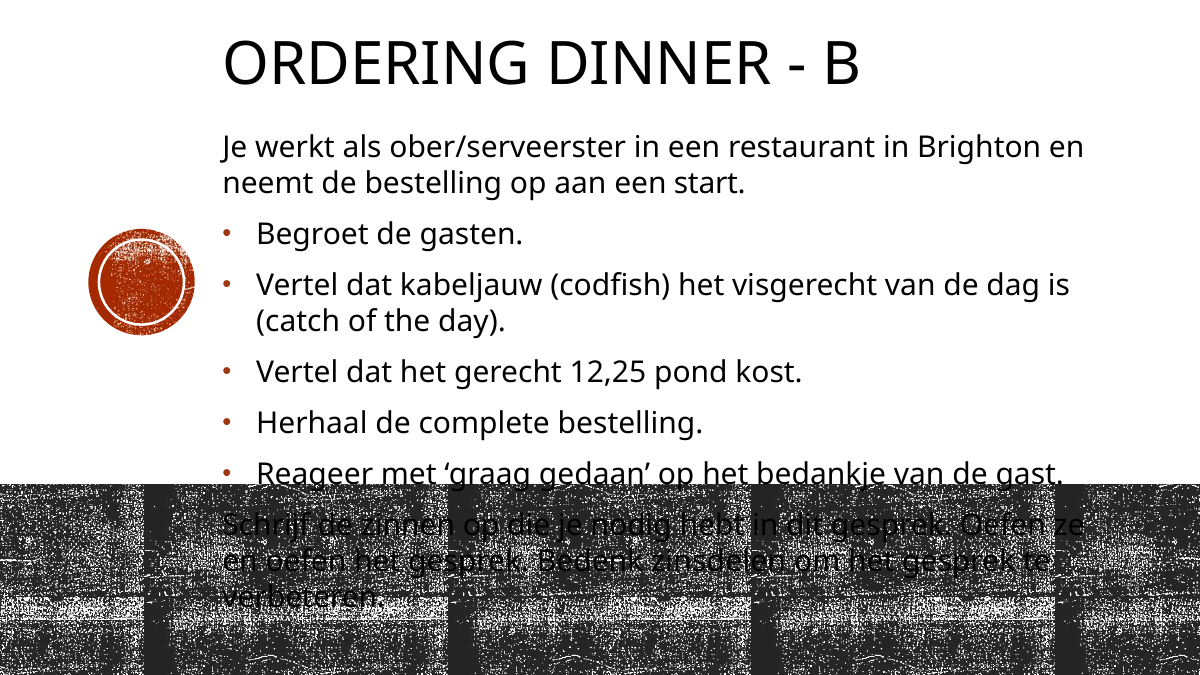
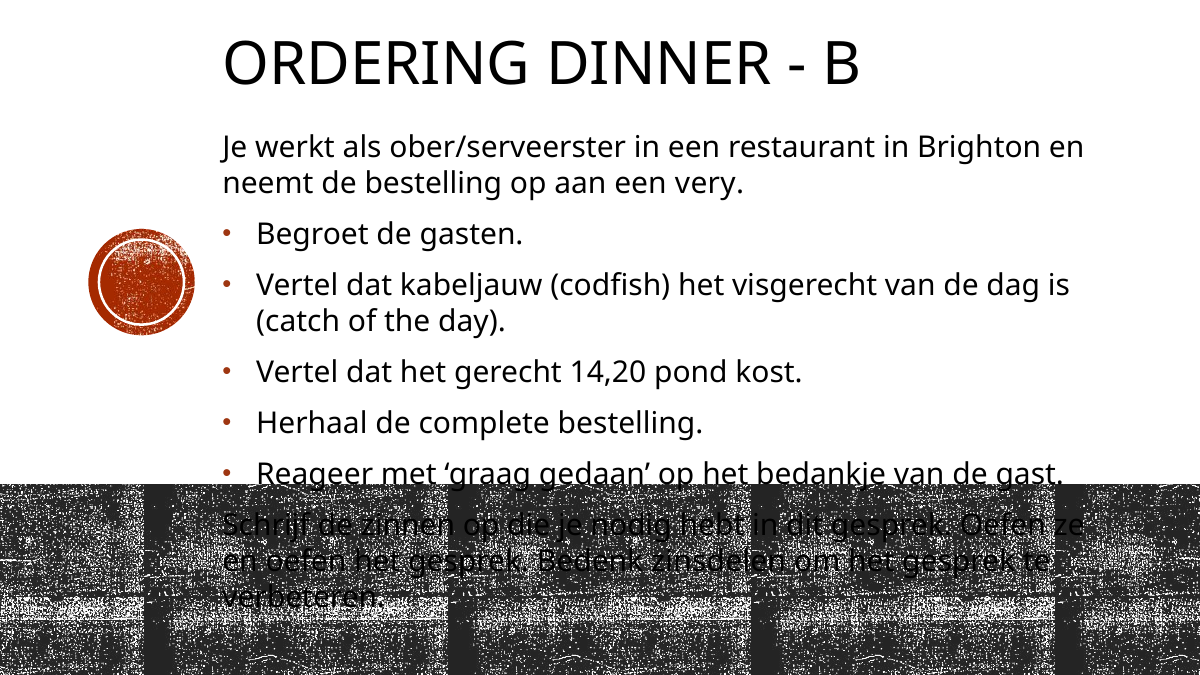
start: start -> very
12,25: 12,25 -> 14,20
